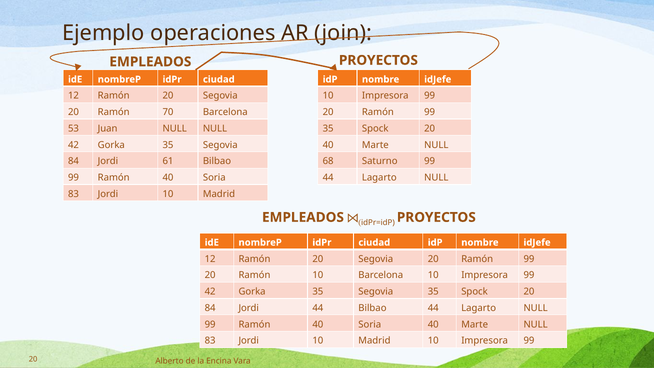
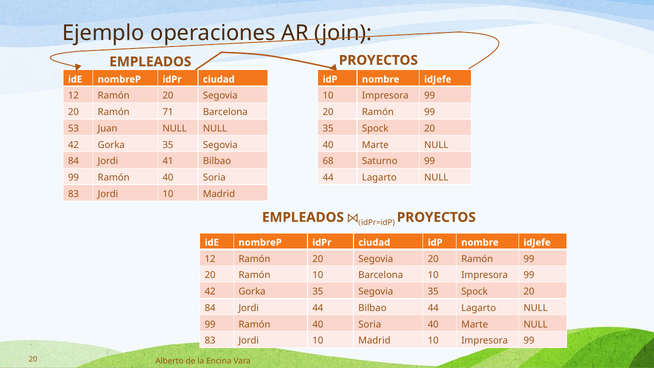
70: 70 -> 71
61: 61 -> 41
